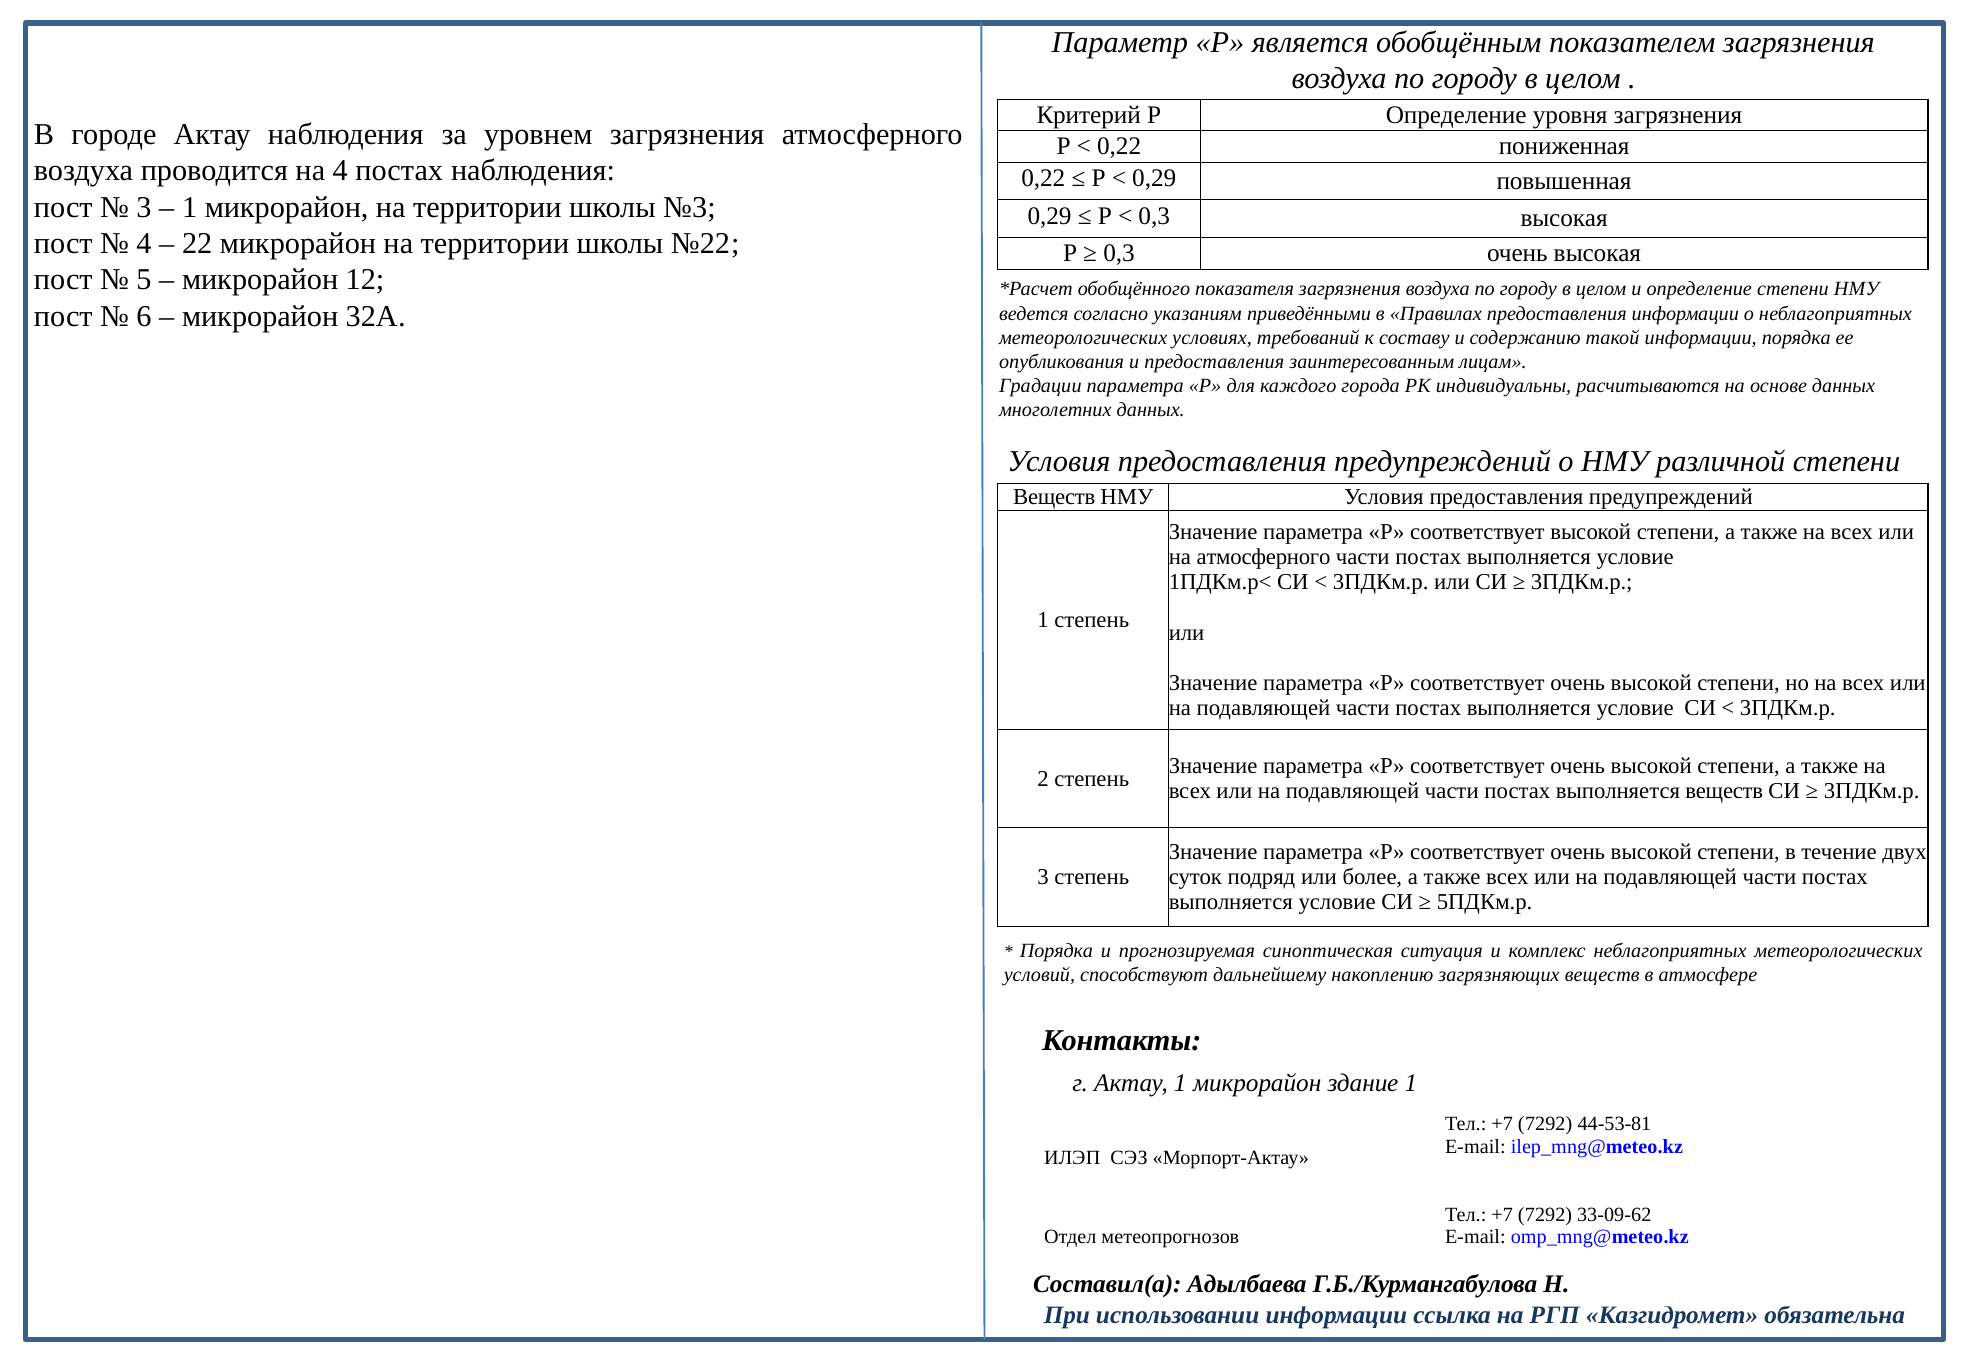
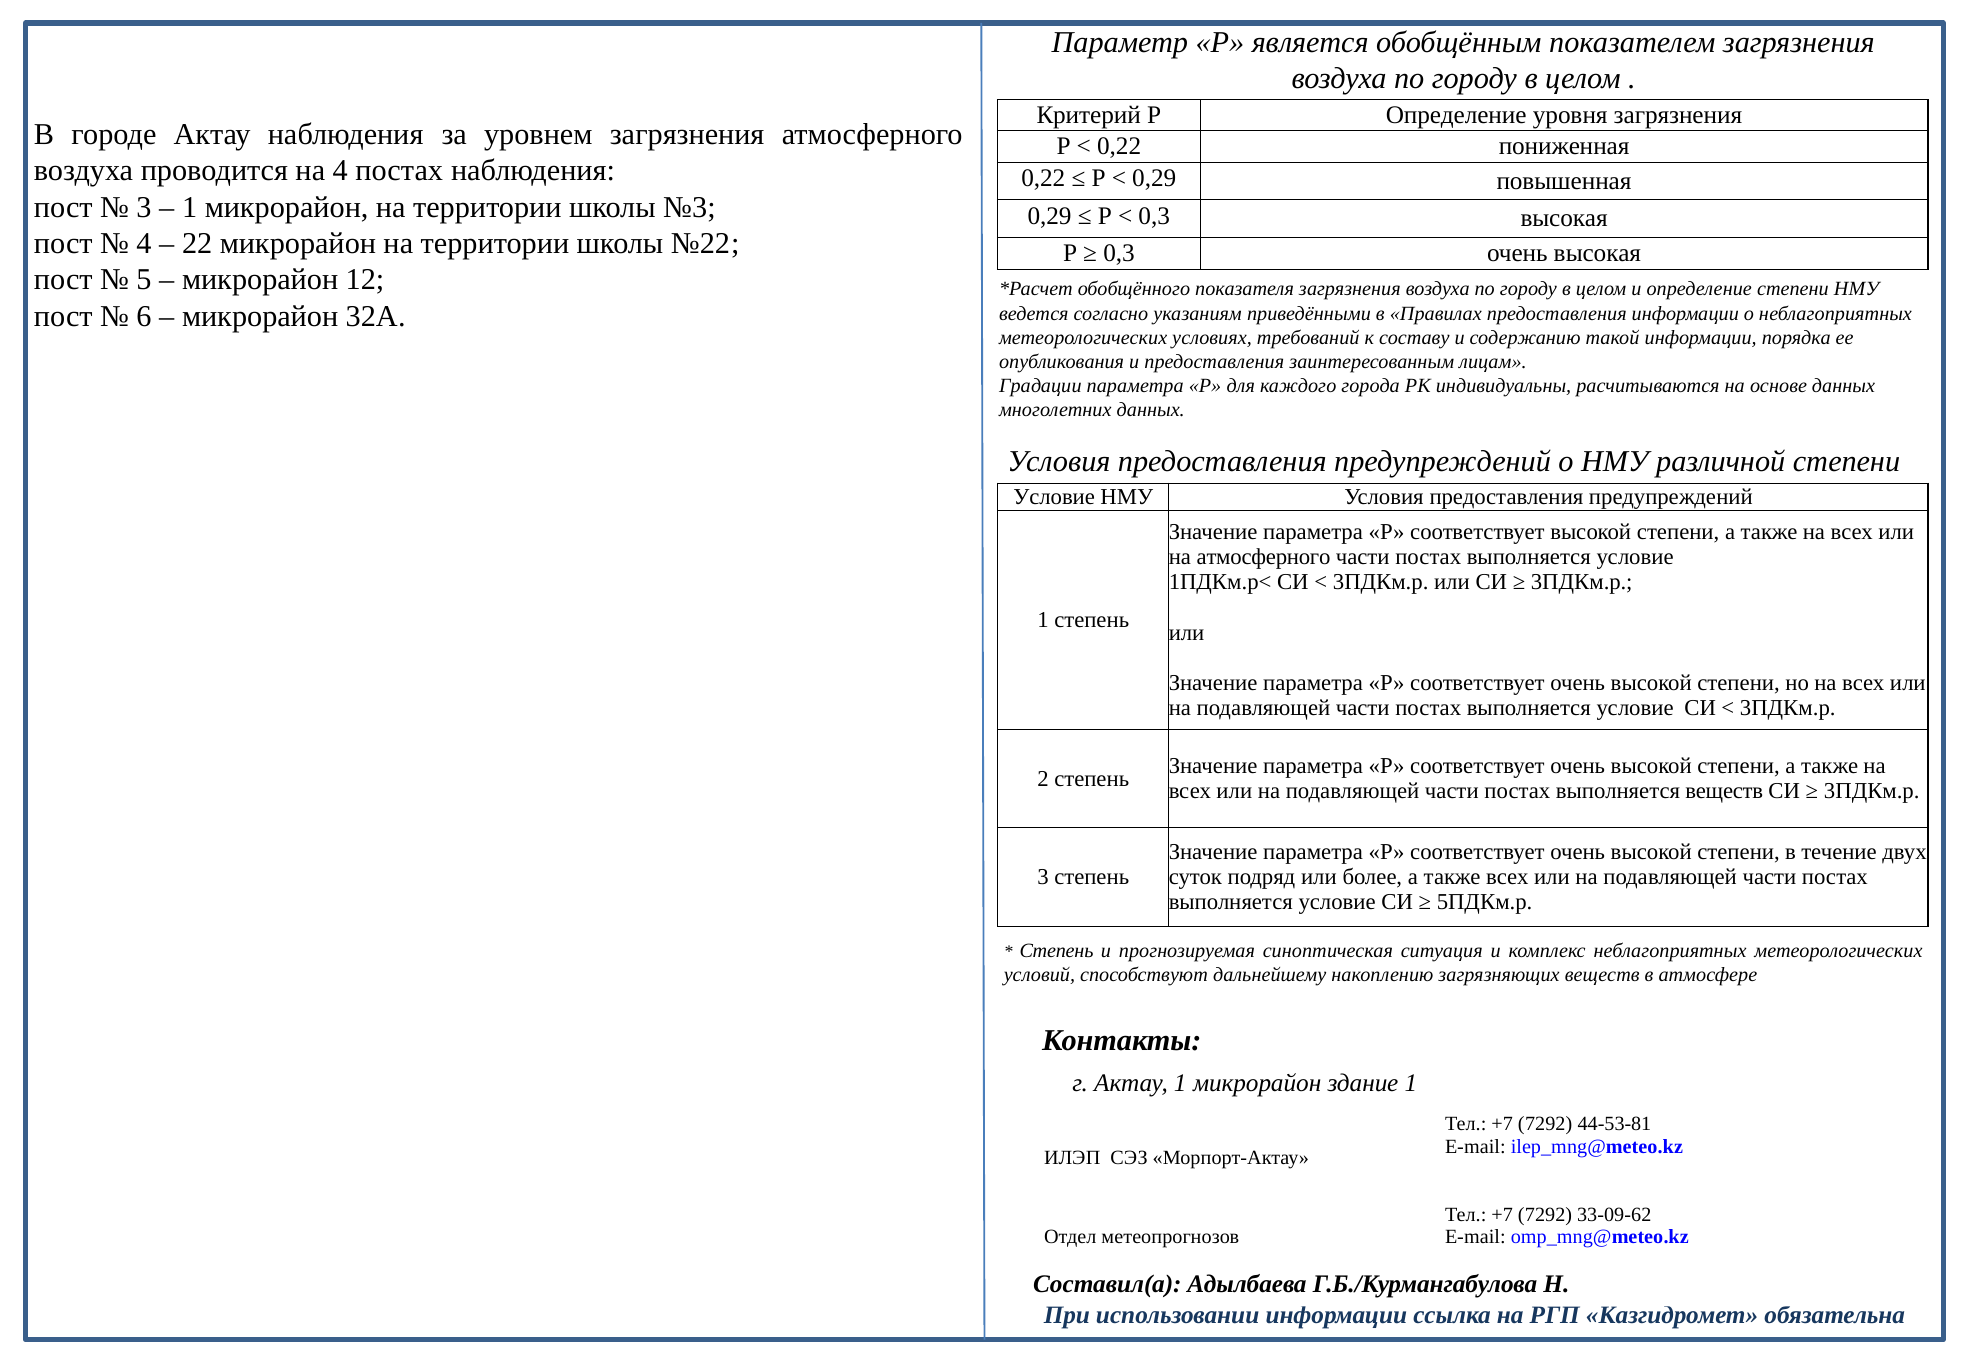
Веществ at (1054, 497): Веществ -> Условие
Порядка at (1056, 950): Порядка -> Степень
